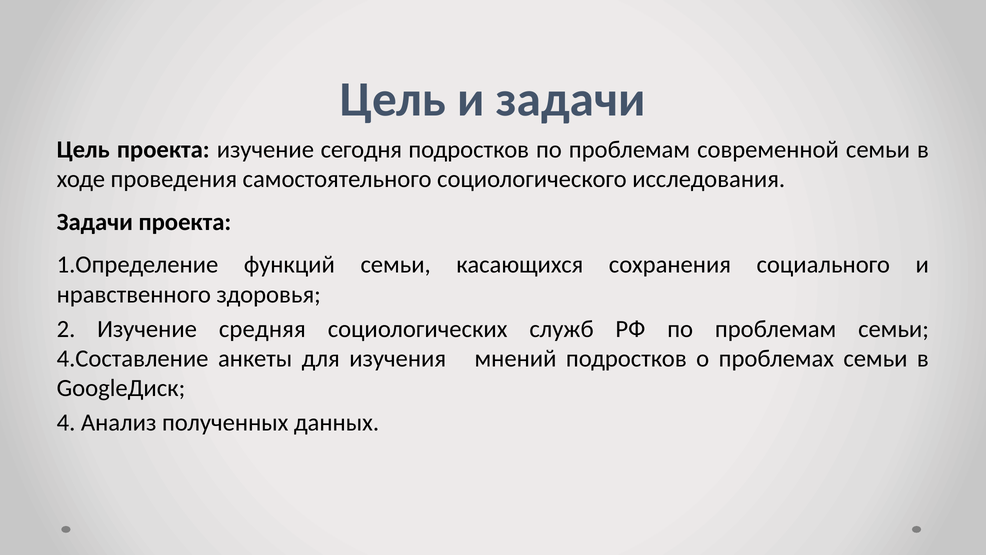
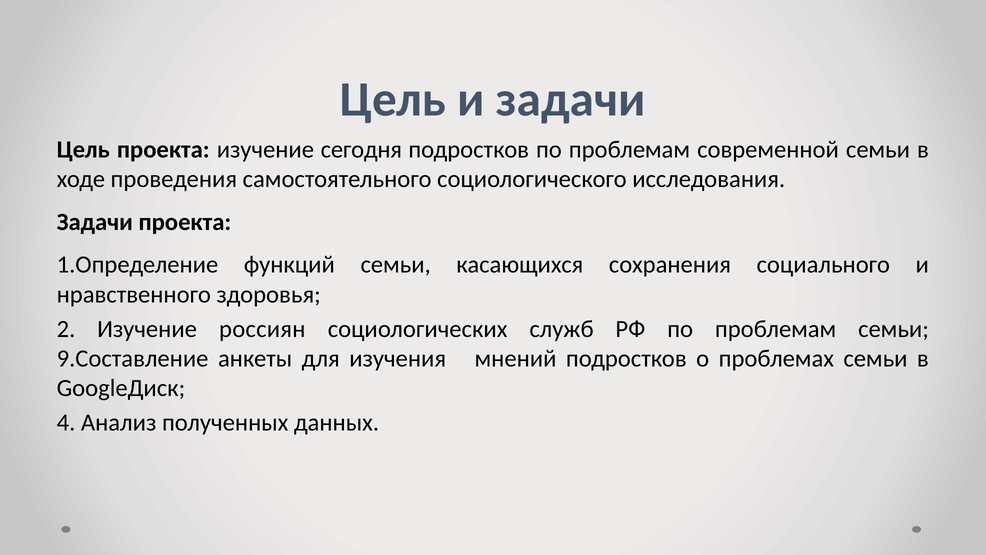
средняя: средняя -> россиян
4.Составление: 4.Составление -> 9.Составление
